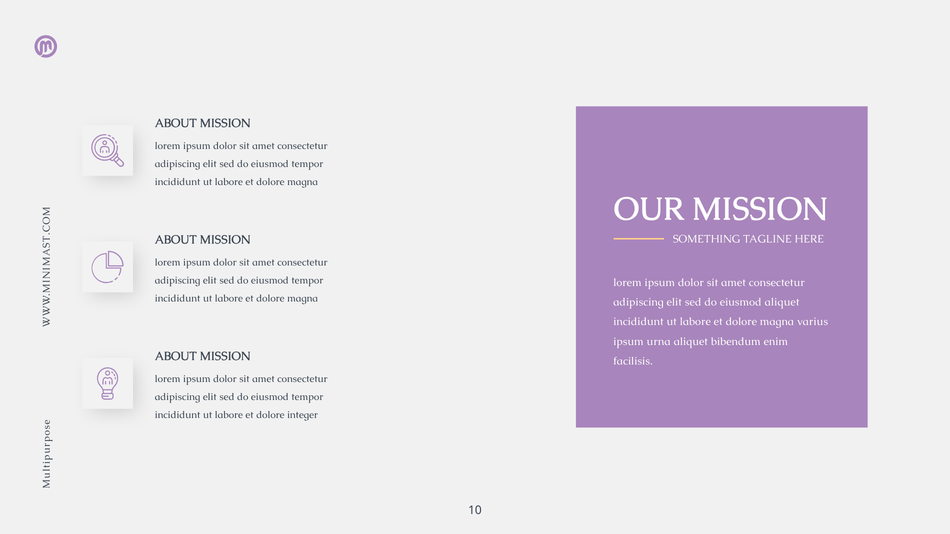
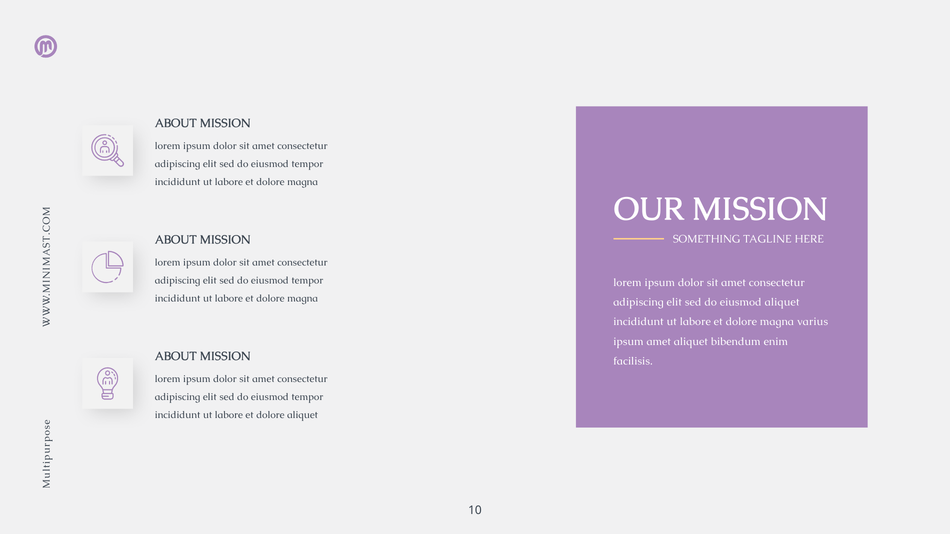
ipsum urna: urna -> amet
dolore integer: integer -> aliquet
